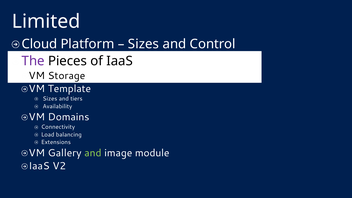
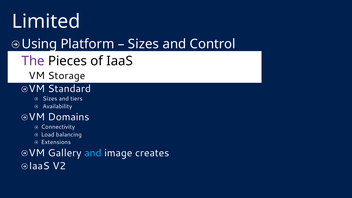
Cloud: Cloud -> Using
Template: Template -> Standard
and at (93, 153) colour: light green -> light blue
module: module -> creates
